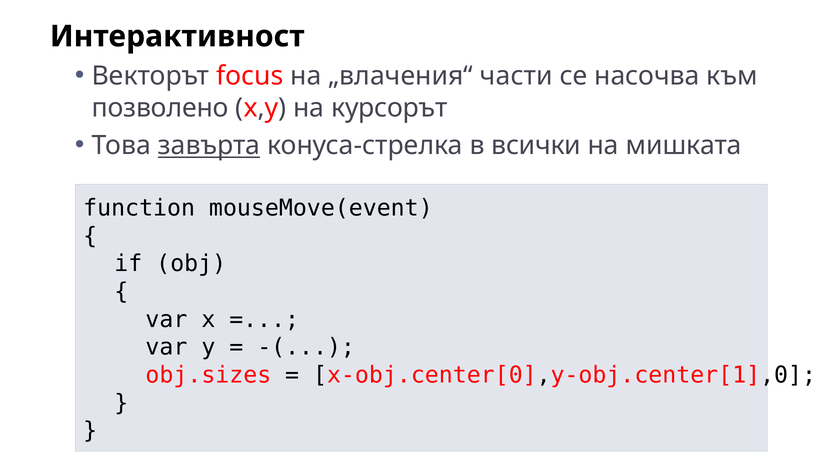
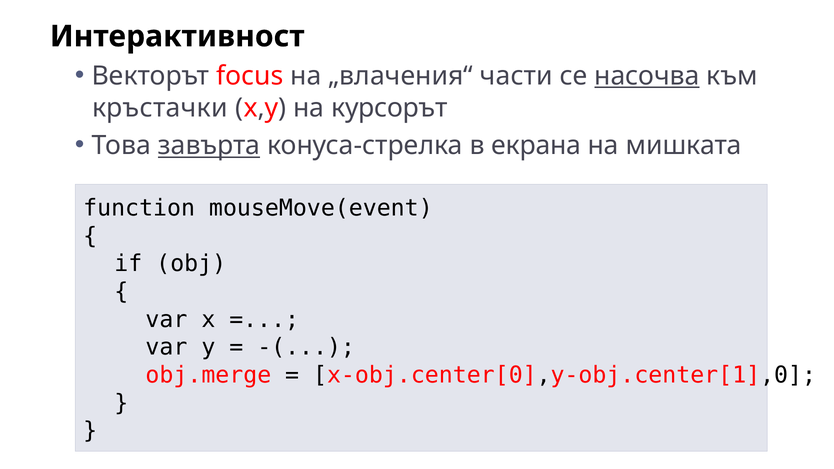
насочва underline: none -> present
позволено: позволено -> кръстачки
всички: всички -> екрана
obj.sizes: obj.sizes -> obj.merge
